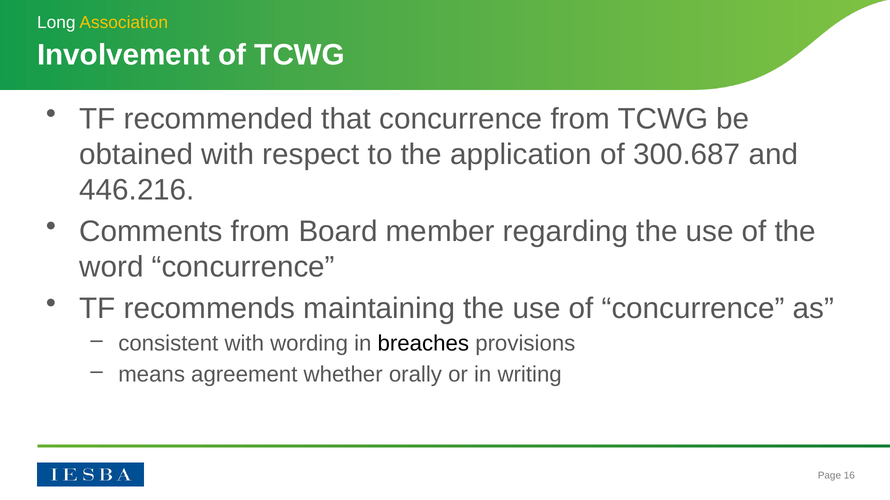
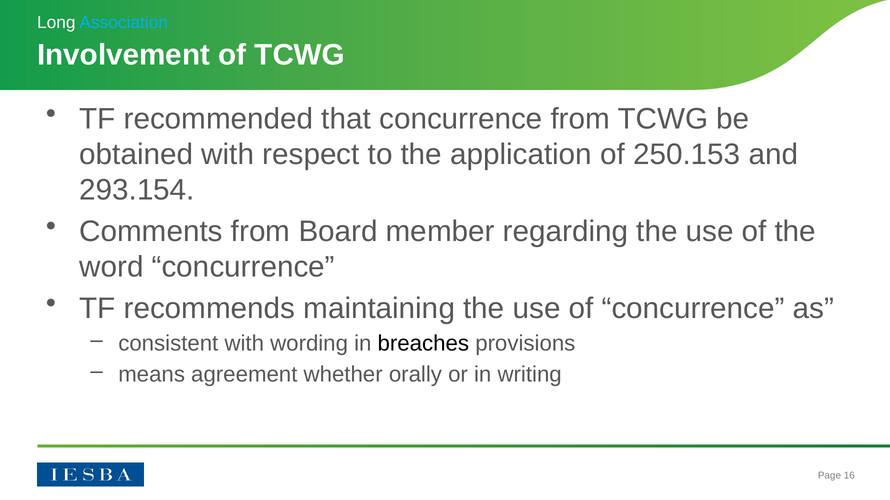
Association colour: yellow -> light blue
300.687: 300.687 -> 250.153
446.216: 446.216 -> 293.154
